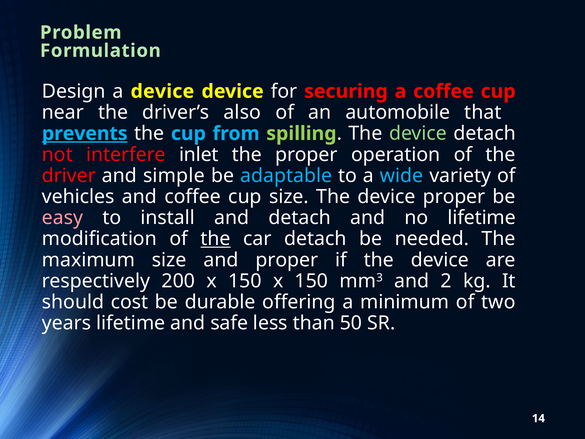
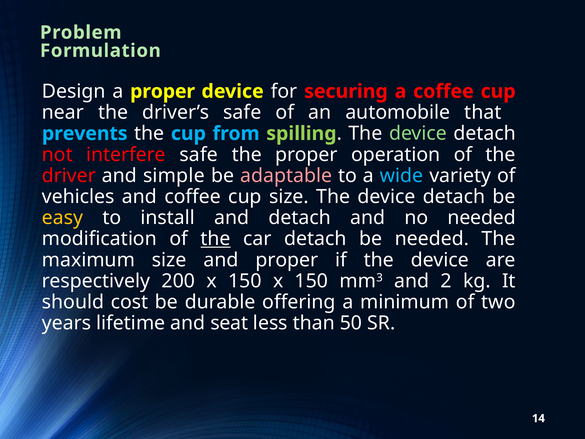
a device: device -> proper
driver’s also: also -> safe
prevents underline: present -> none
interfere inlet: inlet -> safe
adaptable colour: light blue -> pink
size The device proper: proper -> detach
easy colour: pink -> yellow
no lifetime: lifetime -> needed
safe: safe -> seat
